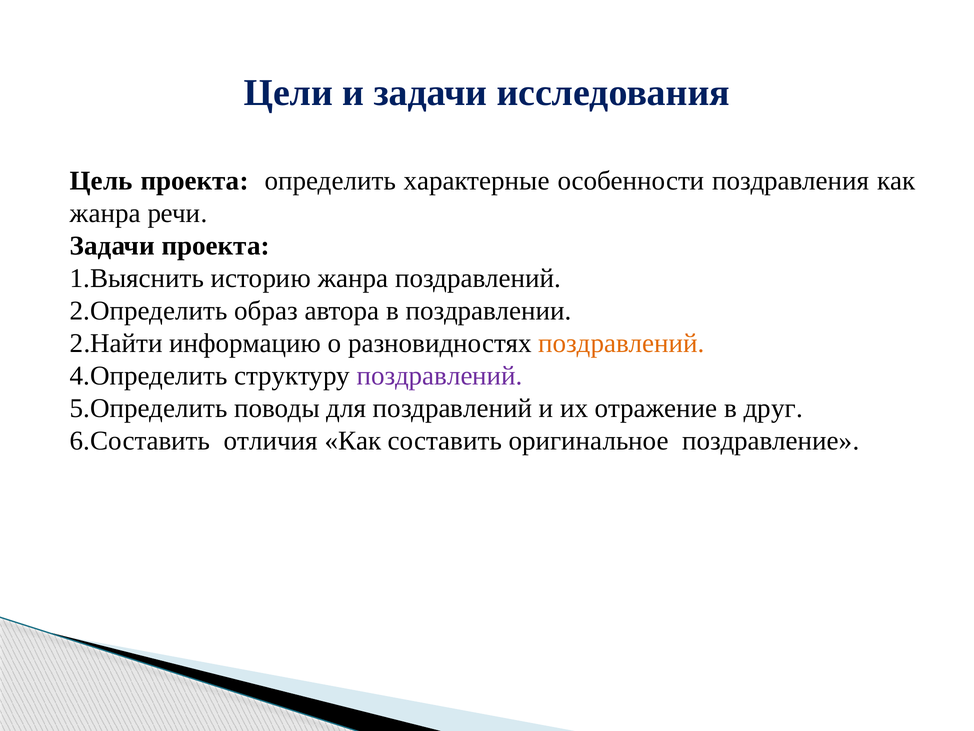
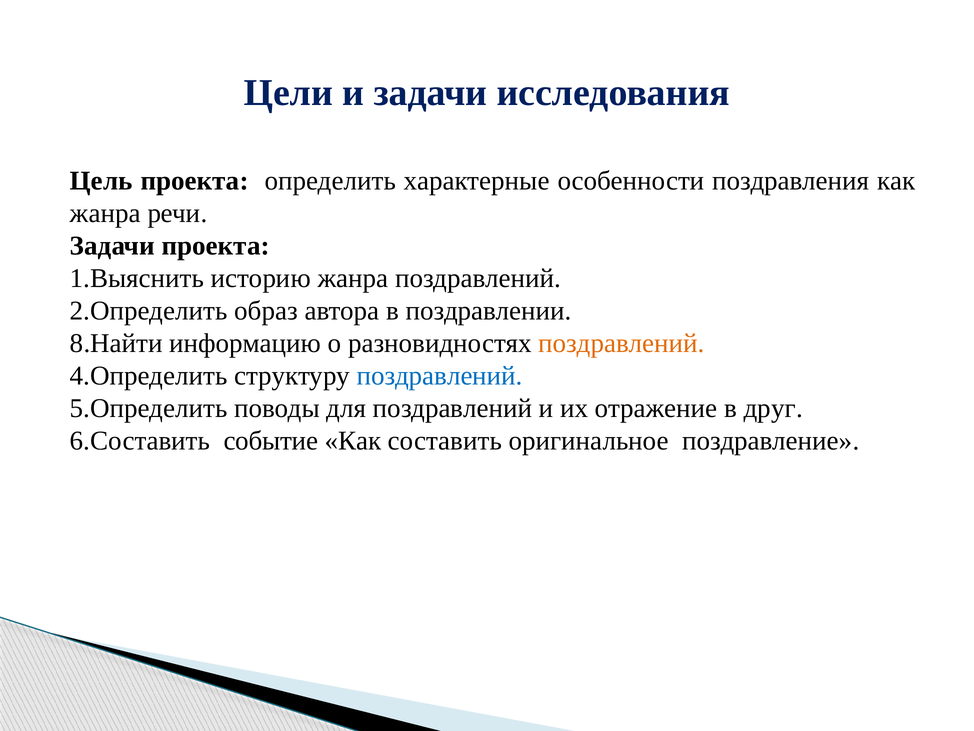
2.Найти: 2.Найти -> 8.Найти
поздравлений at (440, 376) colour: purple -> blue
отличия: отличия -> событие
